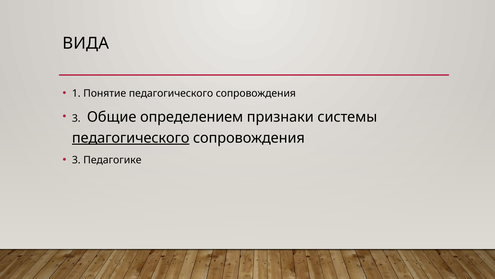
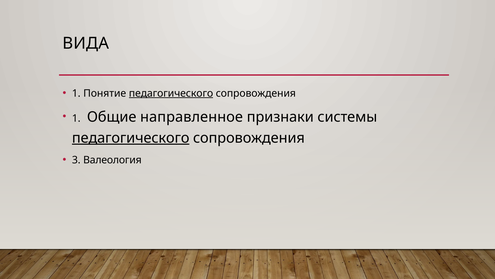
педагогического at (171, 93) underline: none -> present
3 at (76, 118): 3 -> 1
определением: определением -> направленное
Педагогике: Педагогике -> Валеология
